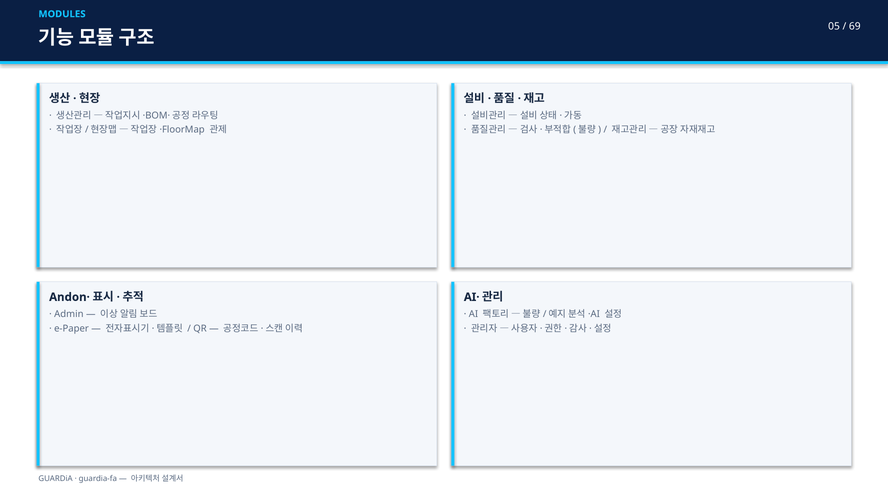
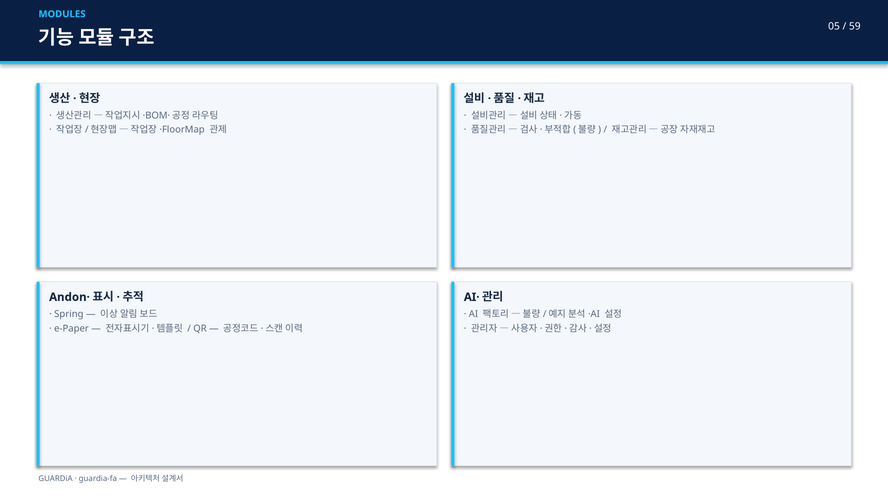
69: 69 -> 59
Admin: Admin -> Spring
